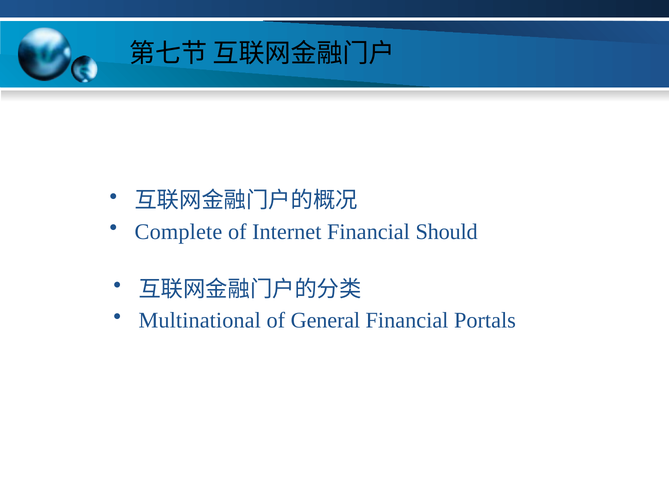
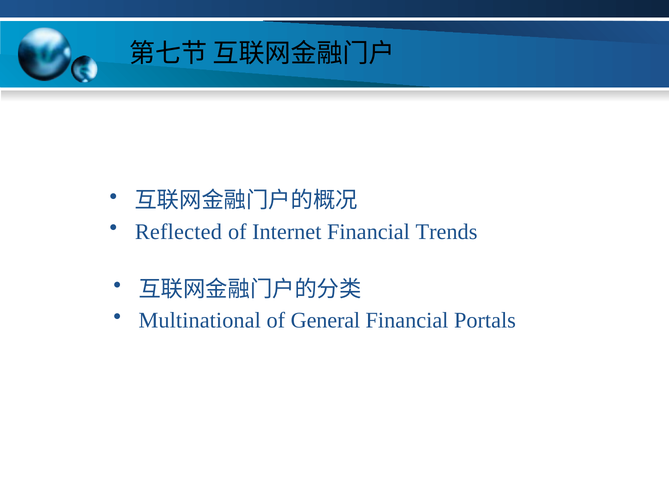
Complete: Complete -> Reflected
Should: Should -> Trends
